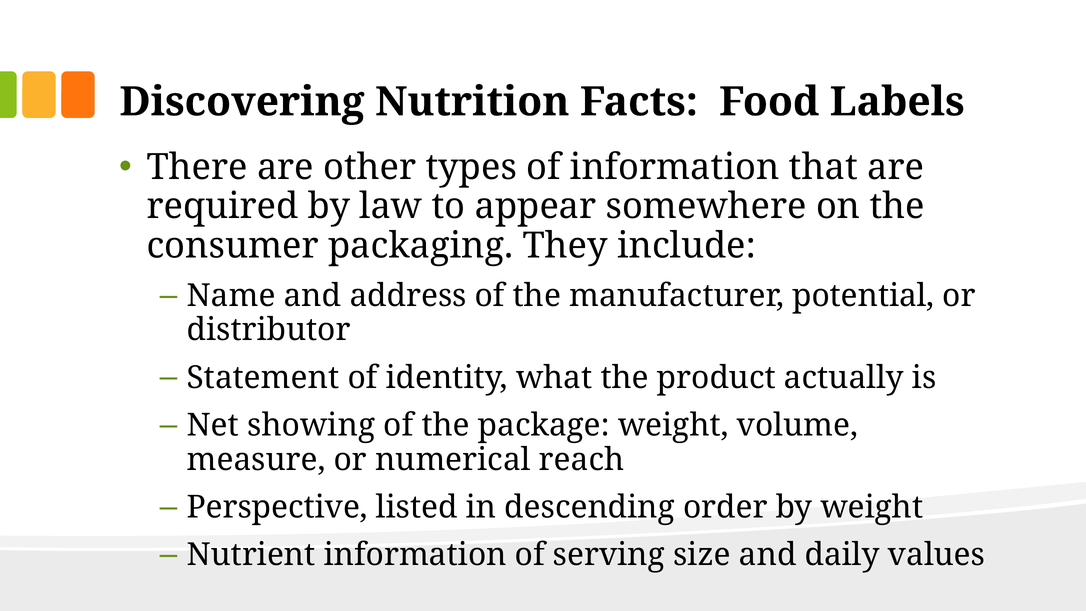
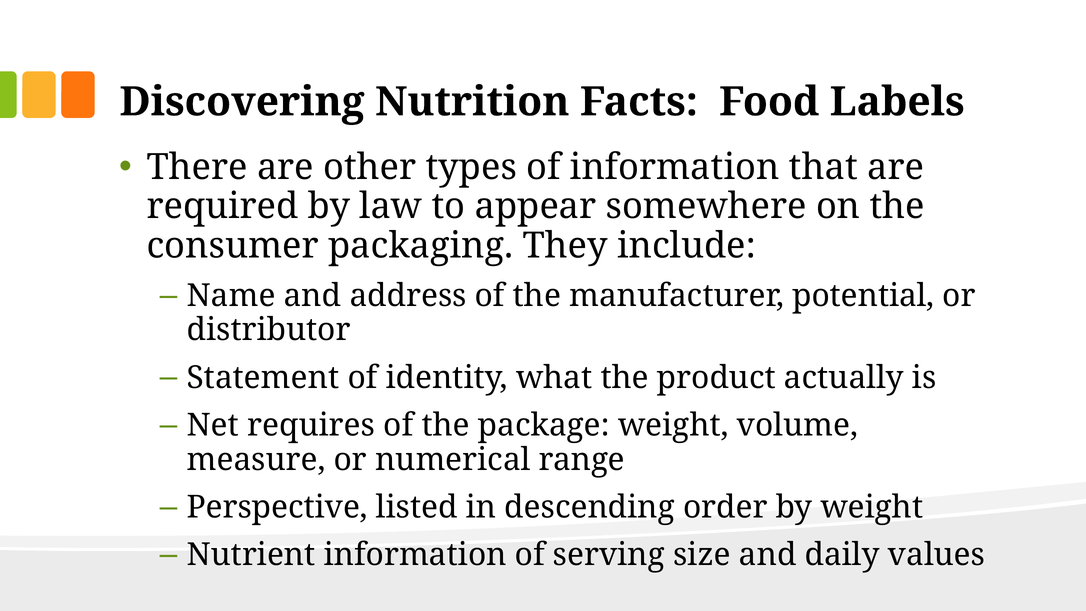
showing: showing -> requires
reach: reach -> range
